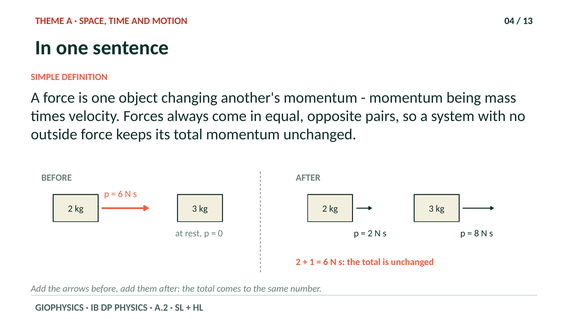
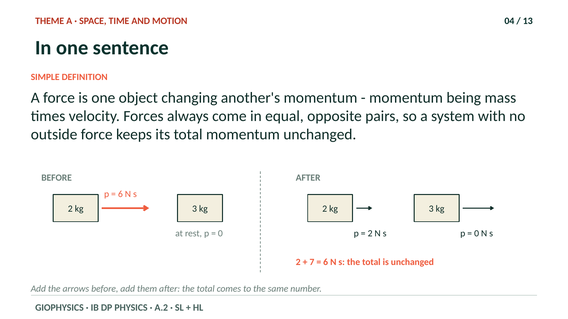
8 at (477, 234): 8 -> 0
1: 1 -> 7
